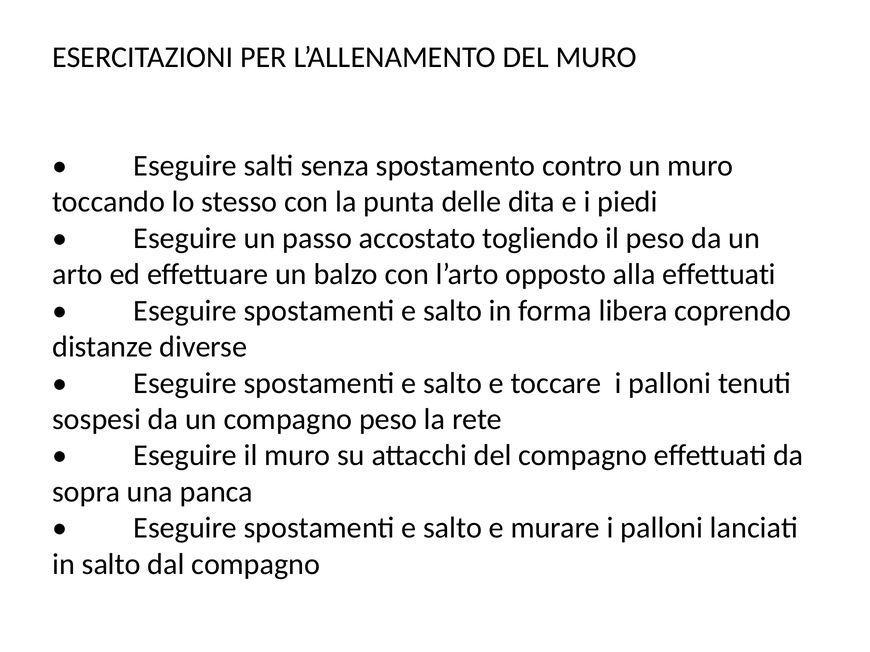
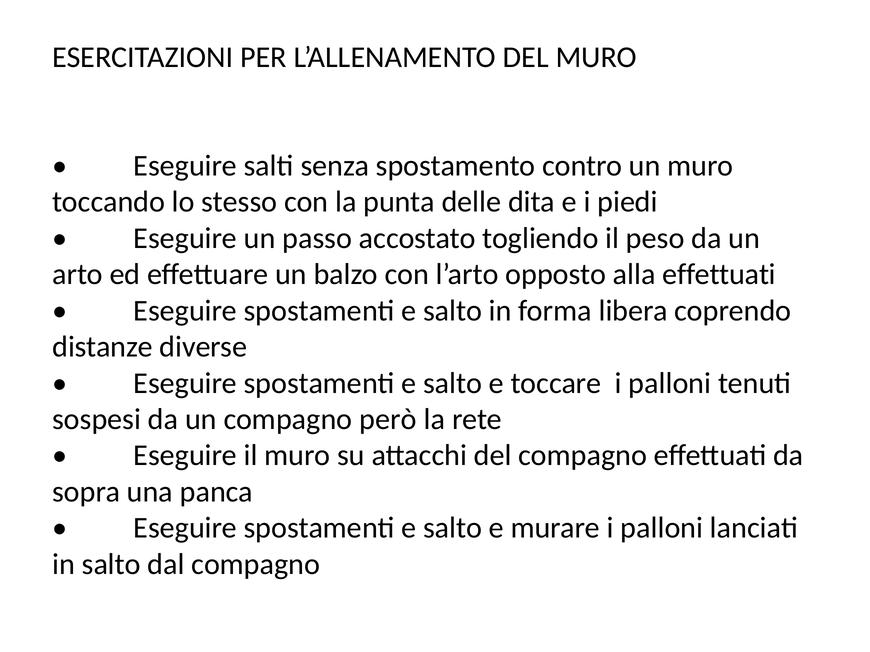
compagno peso: peso -> però
